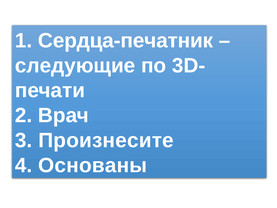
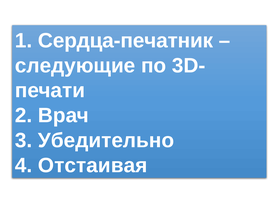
Произнесите: Произнесите -> Убедительно
Основаны: Основаны -> Отстаивая
